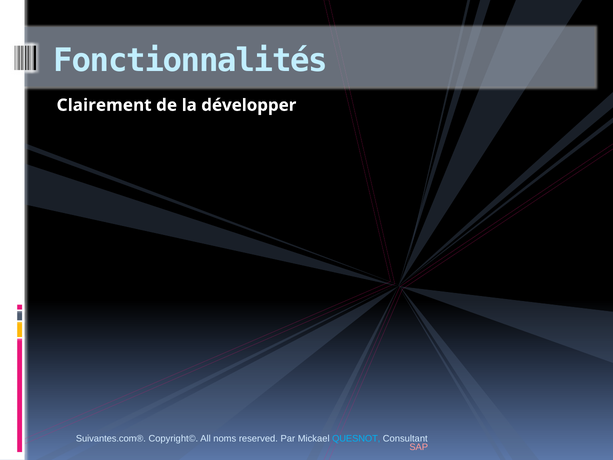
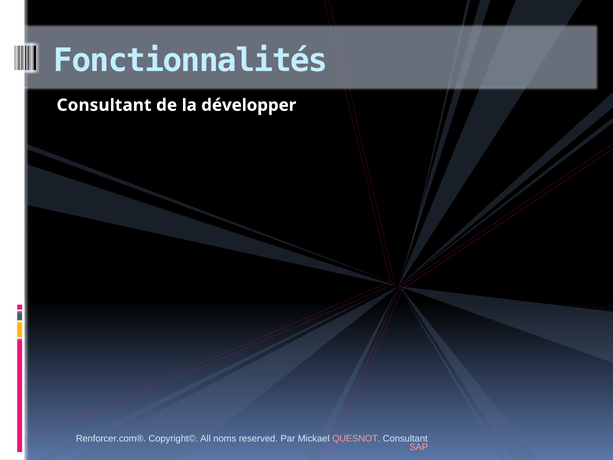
Clairement at (104, 105): Clairement -> Consultant
Suivantes.com®: Suivantes.com® -> Renforcer.com®
QUESNOT colour: light blue -> pink
